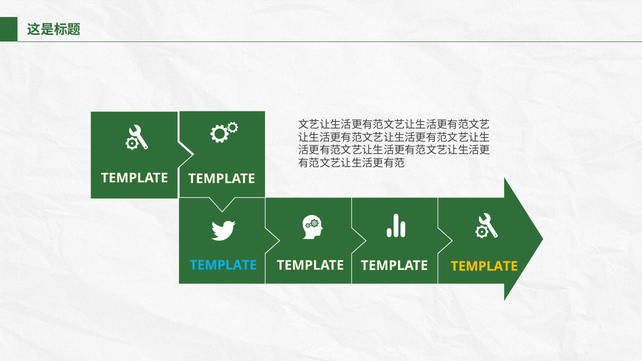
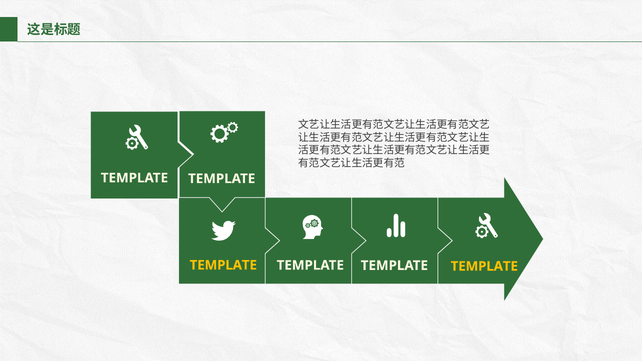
TEMPLATE at (223, 265) colour: light blue -> yellow
